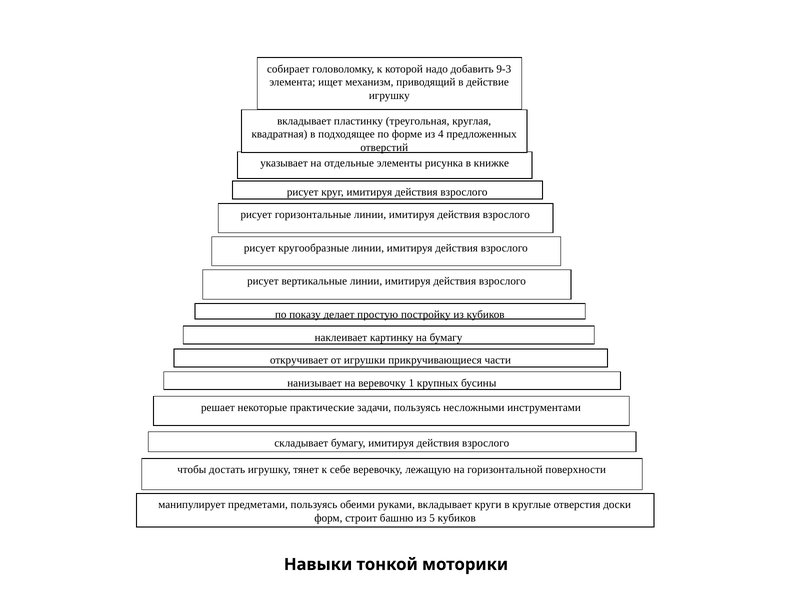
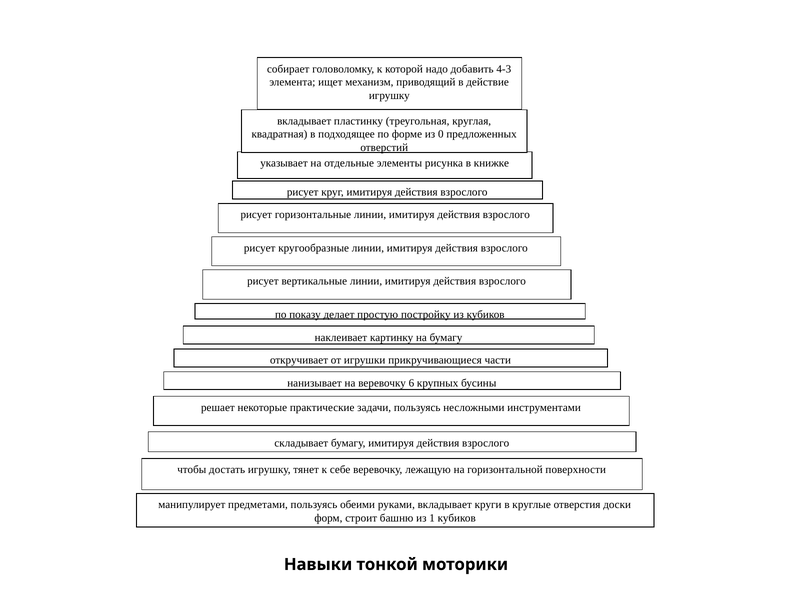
9-3: 9-3 -> 4-3
4: 4 -> 0
1: 1 -> 6
5: 5 -> 1
